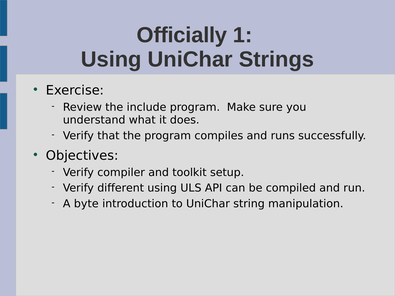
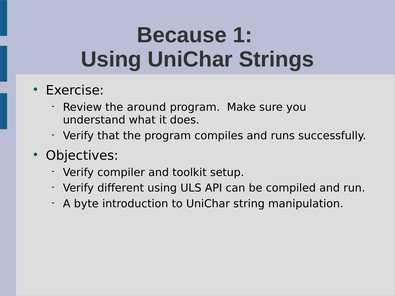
Officially: Officially -> Because
include: include -> around
